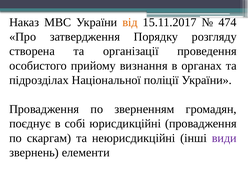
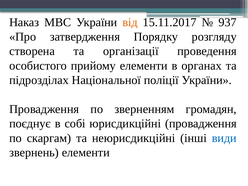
474: 474 -> 937
прийому визнання: визнання -> елементи
види colour: purple -> blue
